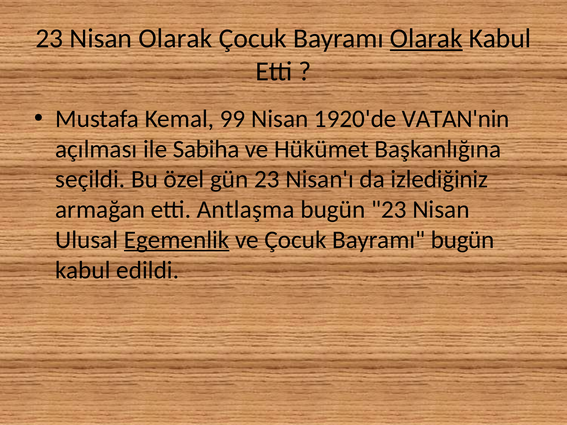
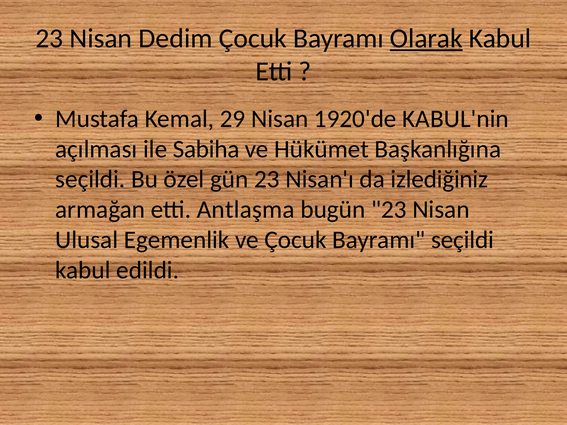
Nisan Olarak: Olarak -> Dedim
99: 99 -> 29
VATAN'nin: VATAN'nin -> KABUL'nin
Egemenlik underline: present -> none
Bayramı bugün: bugün -> seçildi
